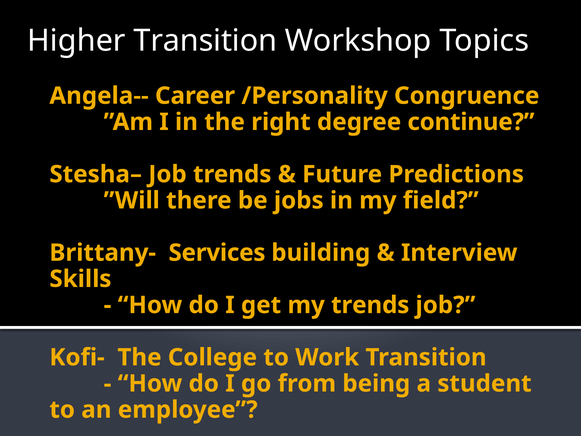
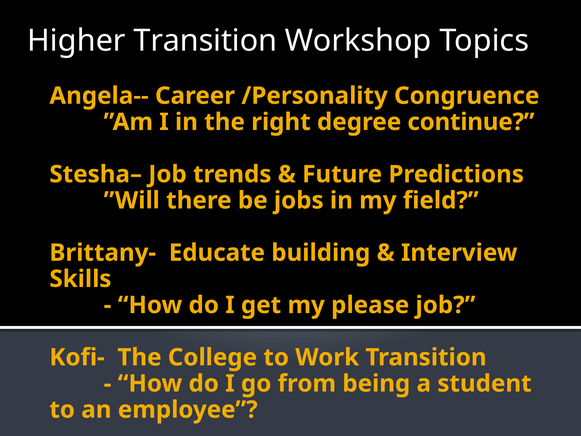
Services: Services -> Educate
my trends: trends -> please
